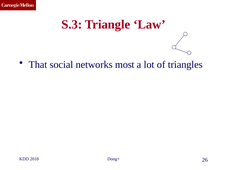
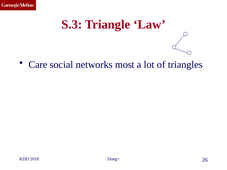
That: That -> Care
